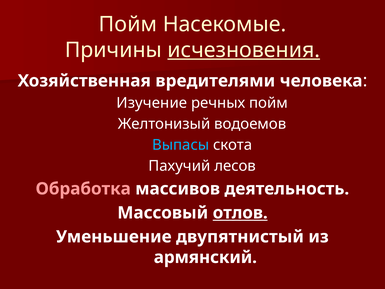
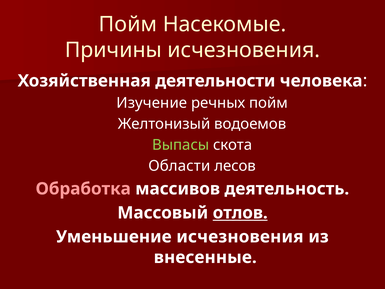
исчезновения at (244, 50) underline: present -> none
вредителями: вредителями -> деятельности
Выпасы colour: light blue -> light green
Пахучий: Пахучий -> Области
Уменьшение двупятнистый: двупятнистый -> исчезновения
армянский: армянский -> внесенные
